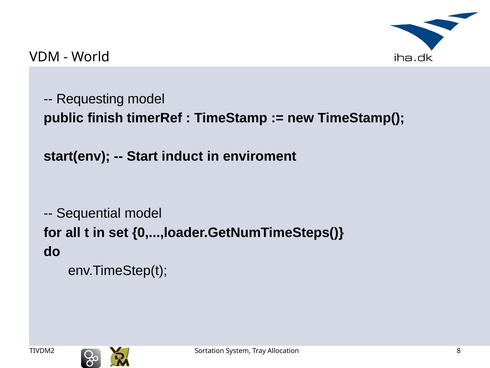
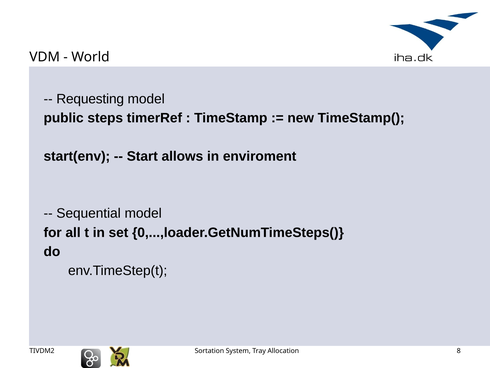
finish: finish -> steps
induct: induct -> allows
